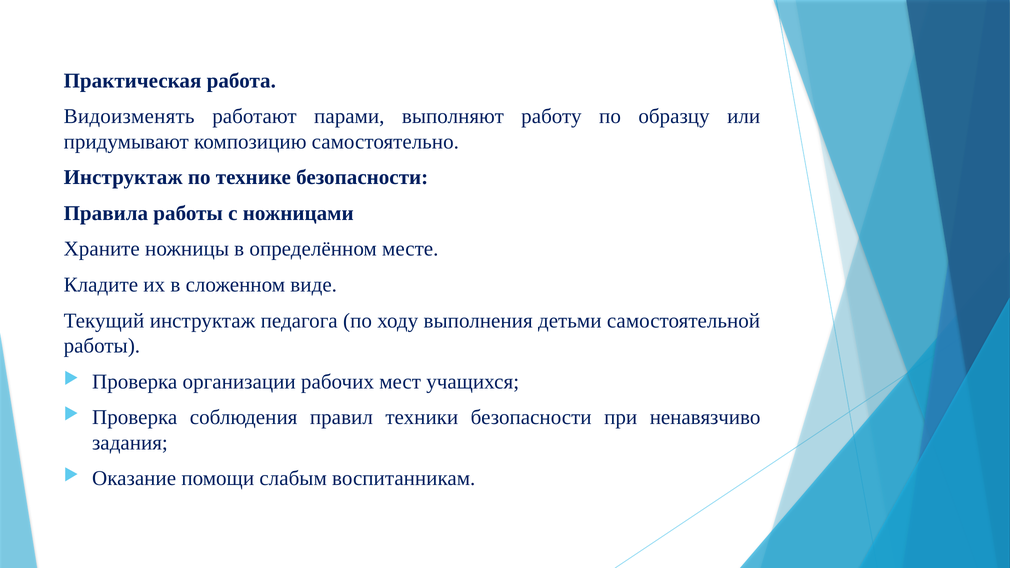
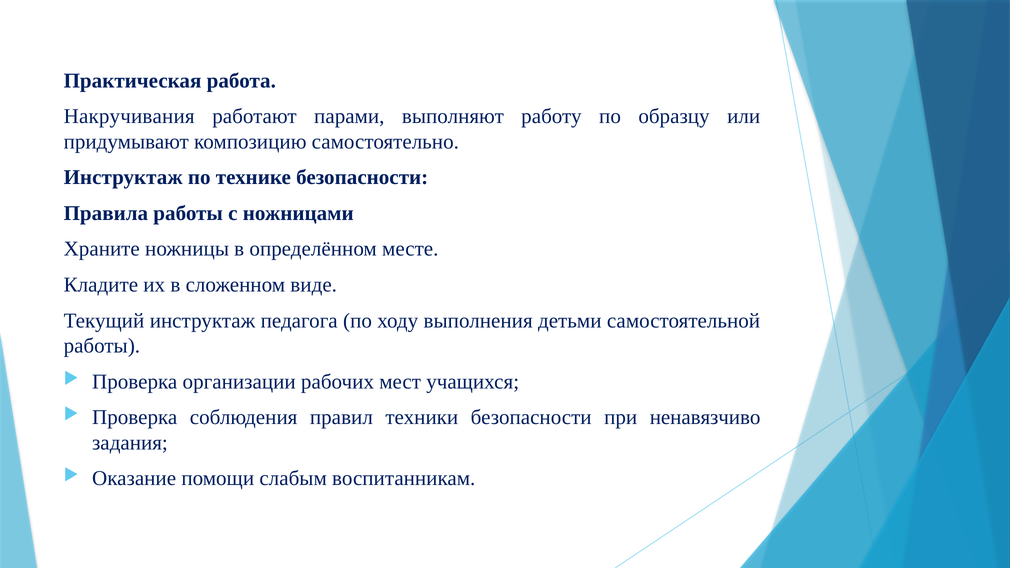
Видоизменять: Видоизменять -> Накручивания
